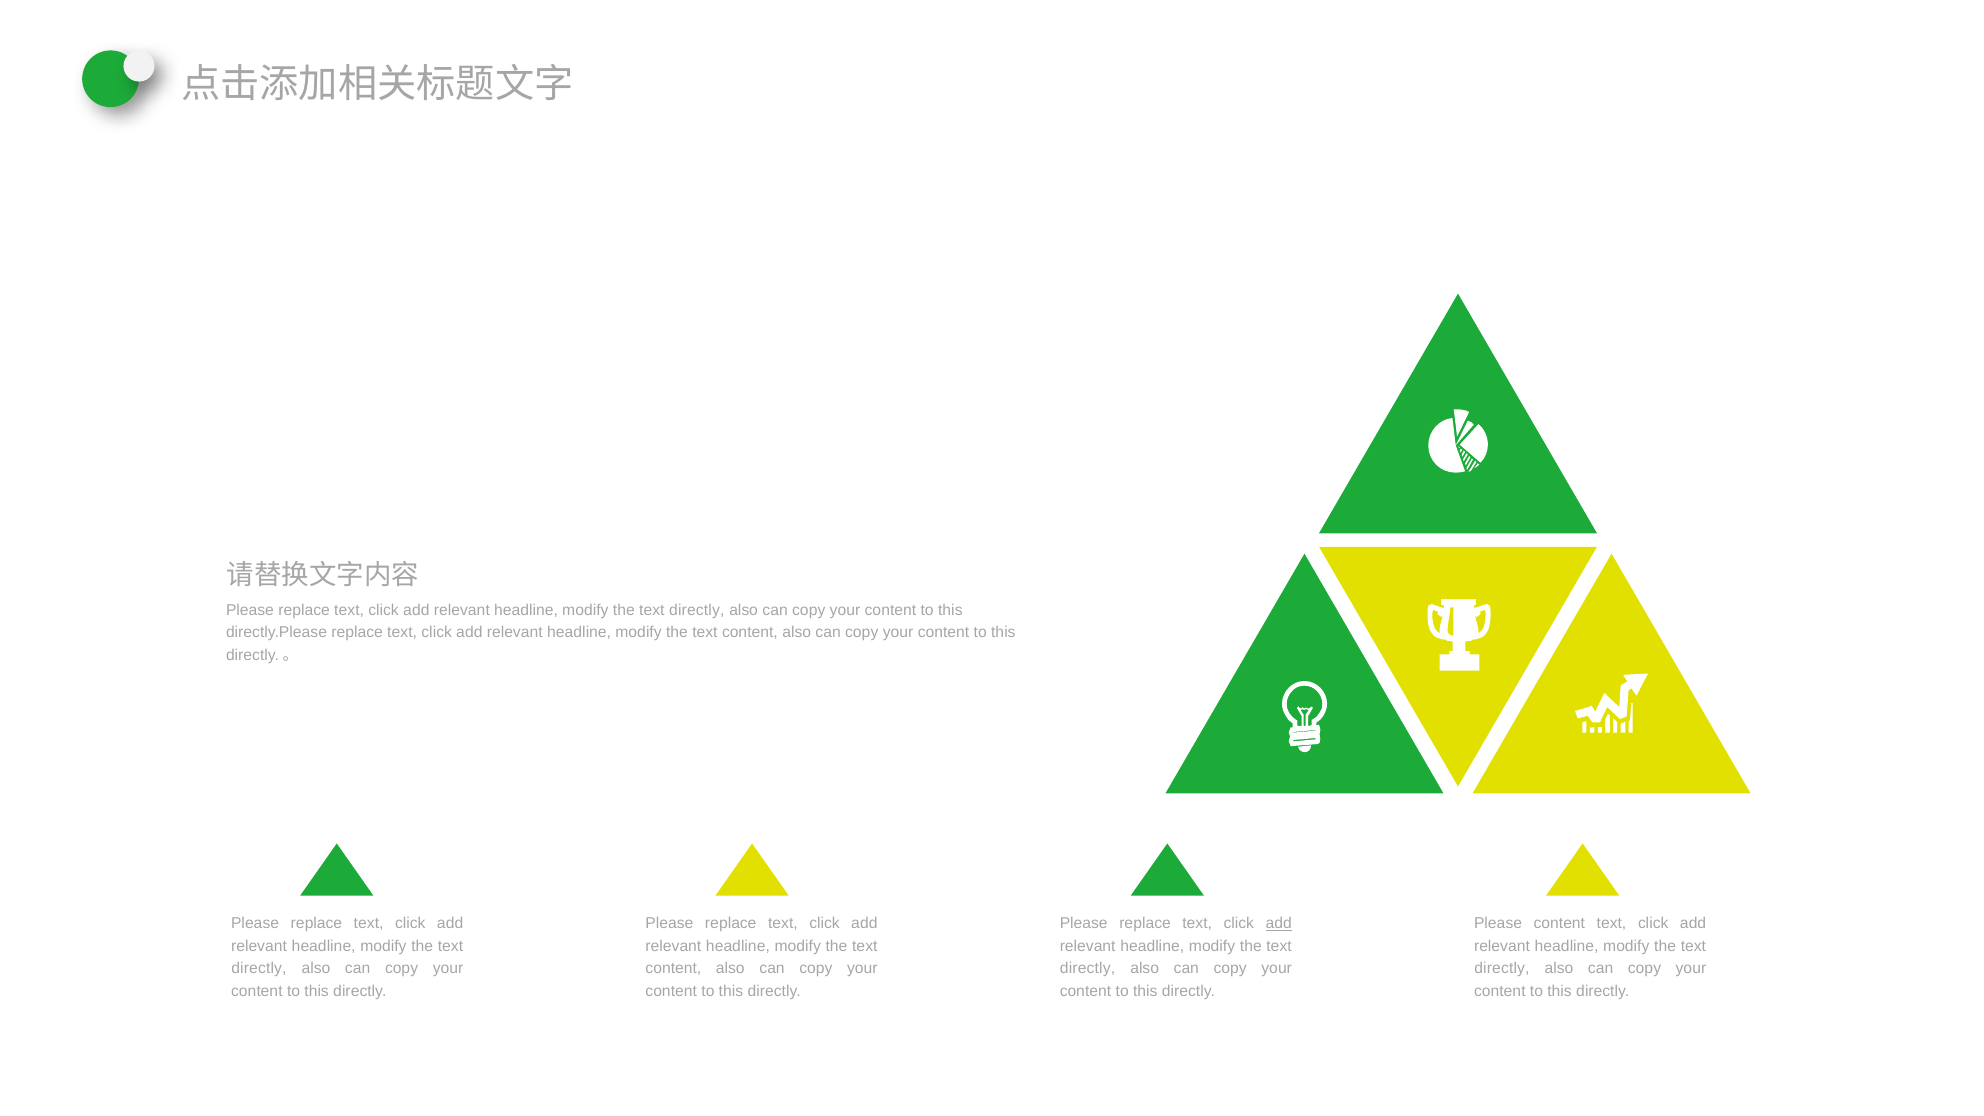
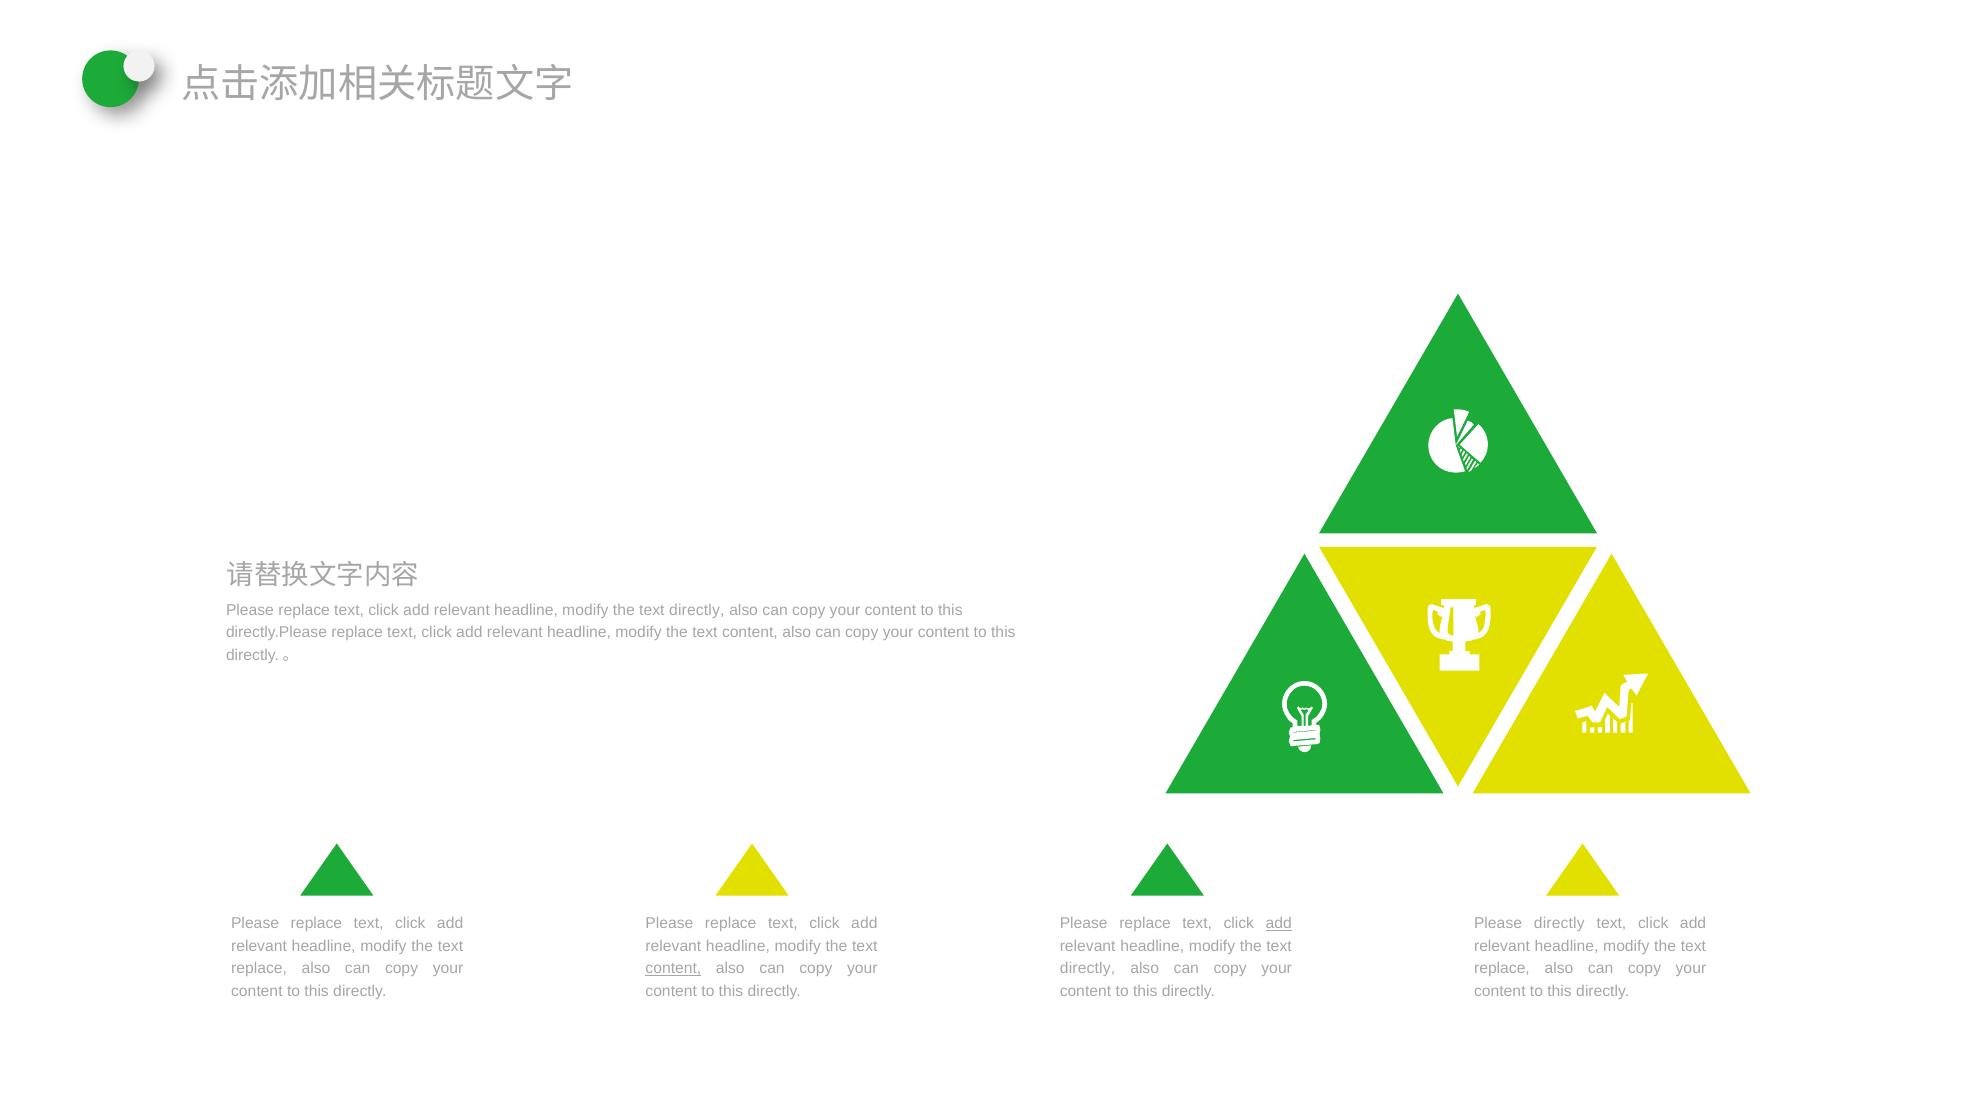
Please content: content -> directly
directly at (259, 969): directly -> replace
content at (673, 969) underline: none -> present
directly at (1502, 969): directly -> replace
